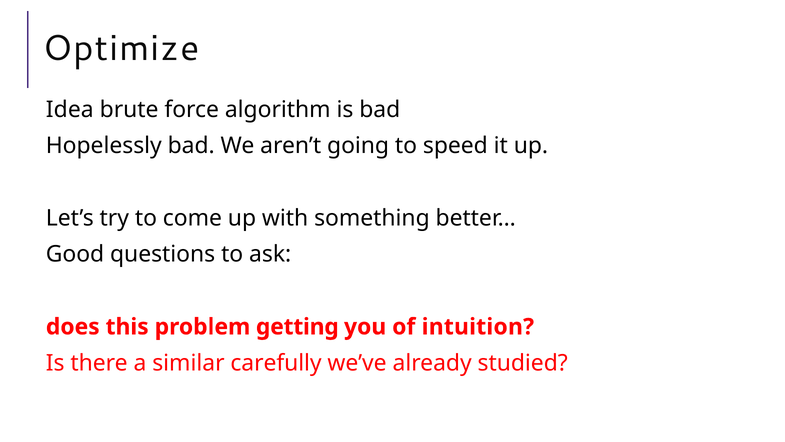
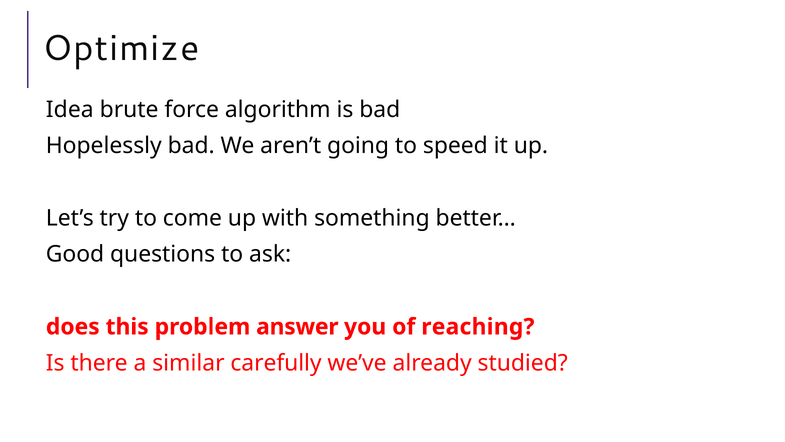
getting: getting -> answer
intuition: intuition -> reaching
